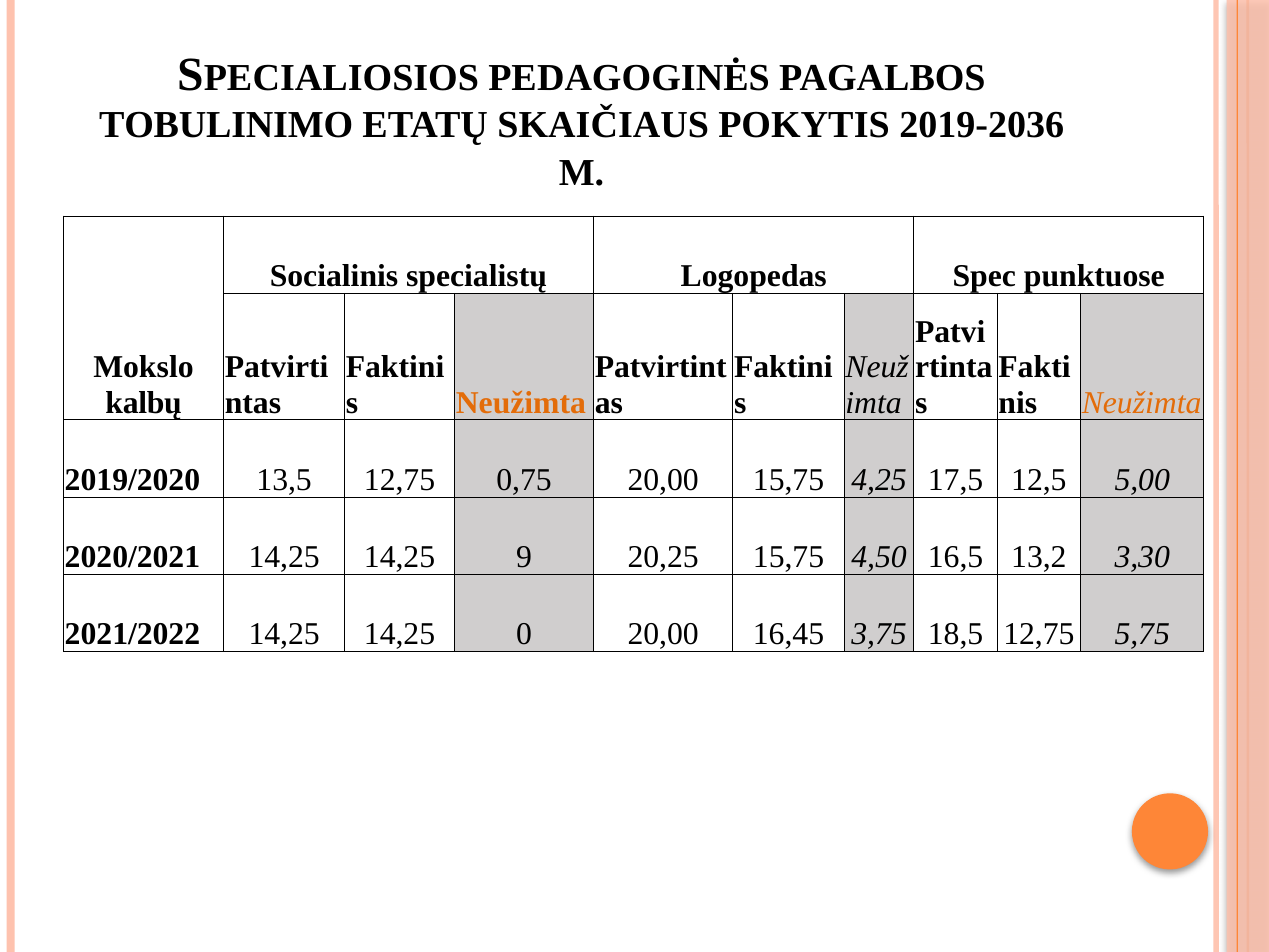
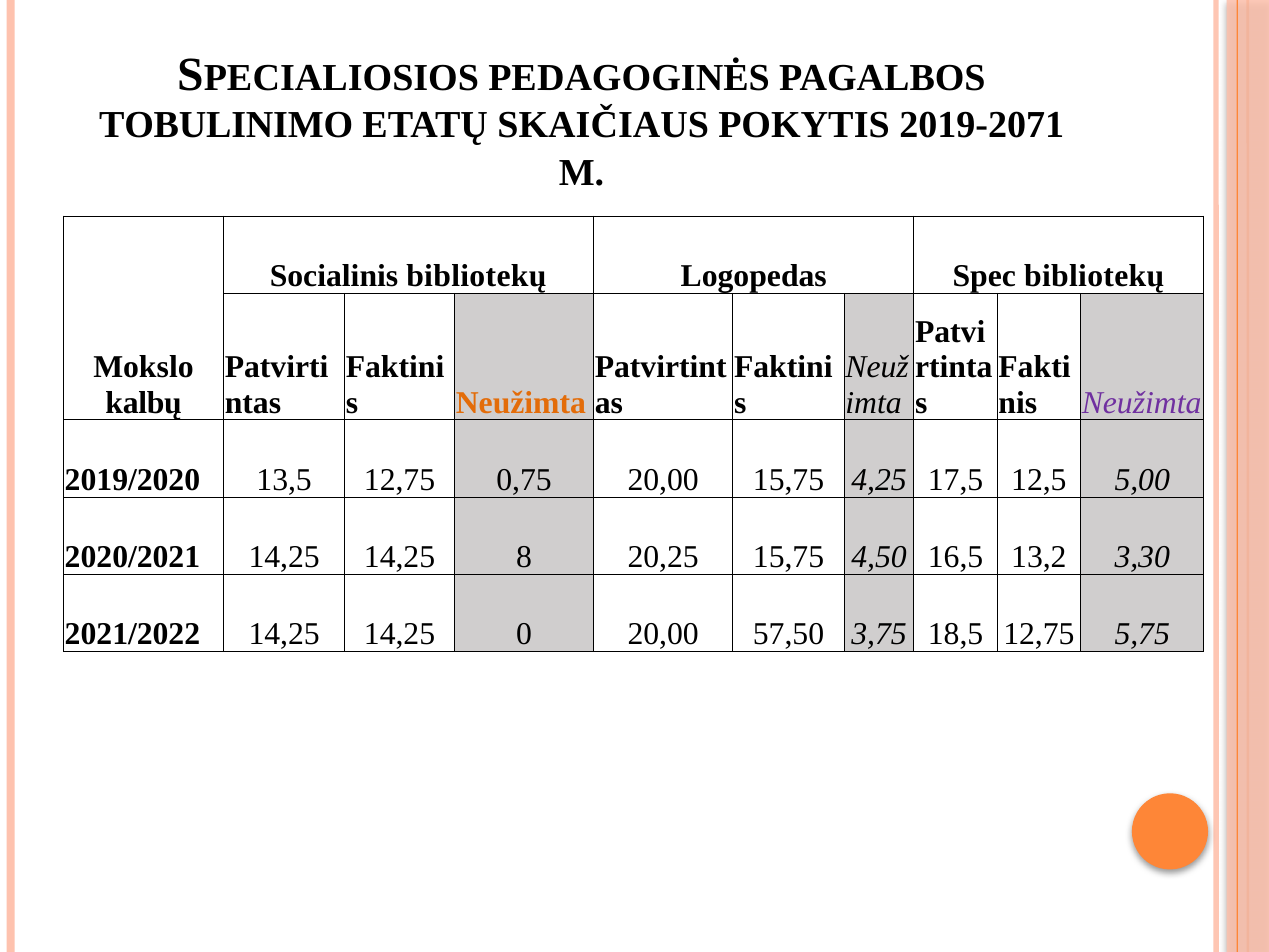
2019-2036: 2019-2036 -> 2019-2071
Socialinis specialistų: specialistų -> bibliotekų
Spec punktuose: punktuose -> bibliotekų
Neužimta at (1142, 403) colour: orange -> purple
9: 9 -> 8
16,45: 16,45 -> 57,50
